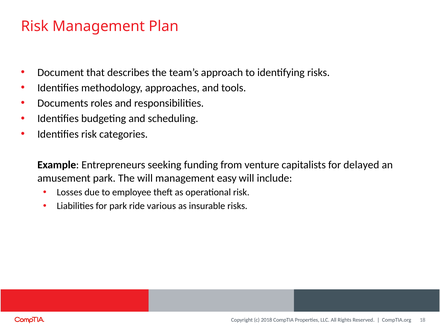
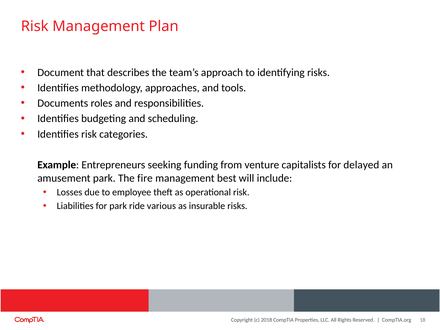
The will: will -> fire
easy: easy -> best
